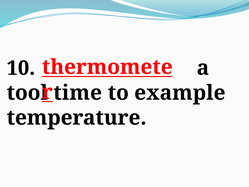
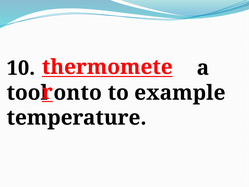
time: time -> onto
